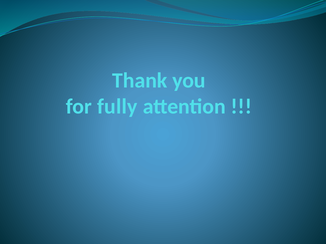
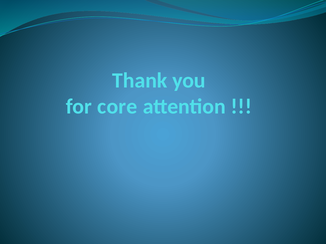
fully: fully -> core
